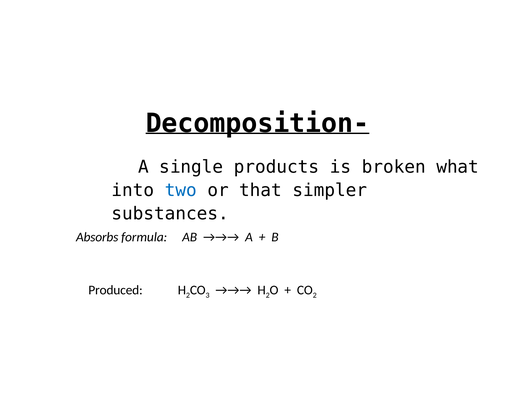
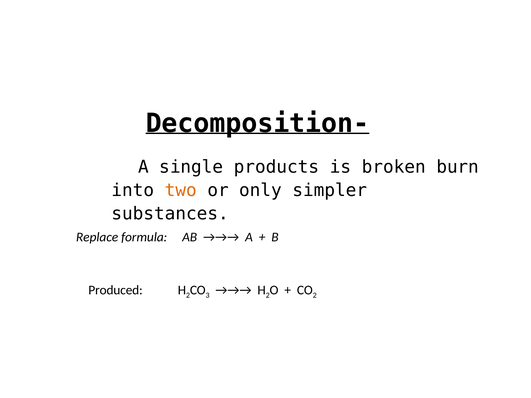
what: what -> burn
two colour: blue -> orange
that: that -> only
Absorbs: Absorbs -> Replace
